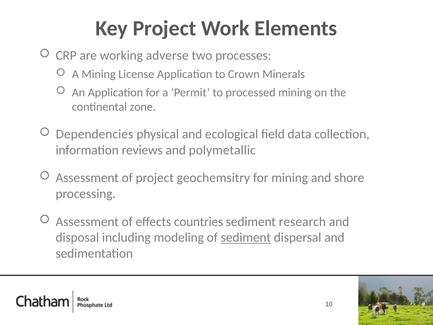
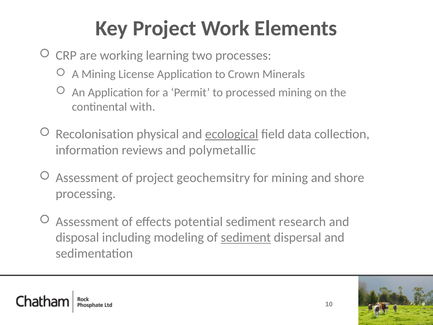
adverse: adverse -> learning
zone: zone -> with
Dependencies: Dependencies -> Recolonisation
ecological underline: none -> present
countries: countries -> potential
